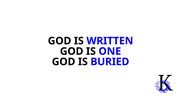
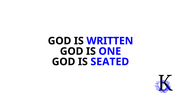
BURIED: BURIED -> SEATED
